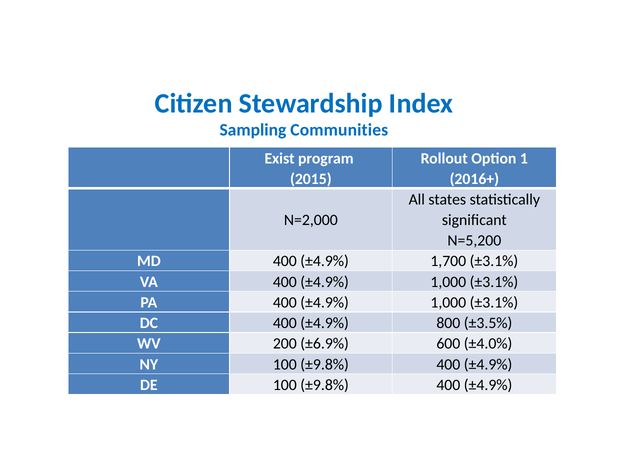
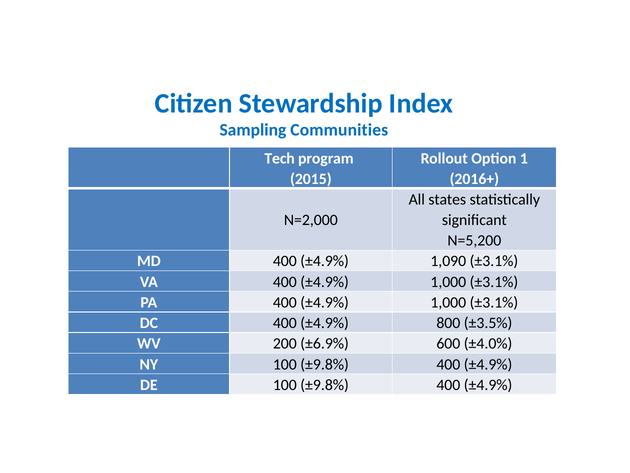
Exist: Exist -> Tech
1,700: 1,700 -> 1,090
